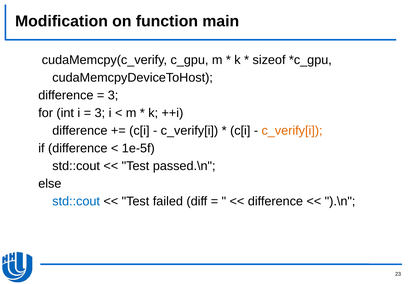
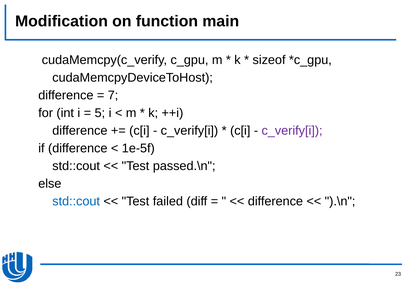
3 at (113, 95): 3 -> 7
3 at (100, 113): 3 -> 5
c_verify[i at (292, 131) colour: orange -> purple
